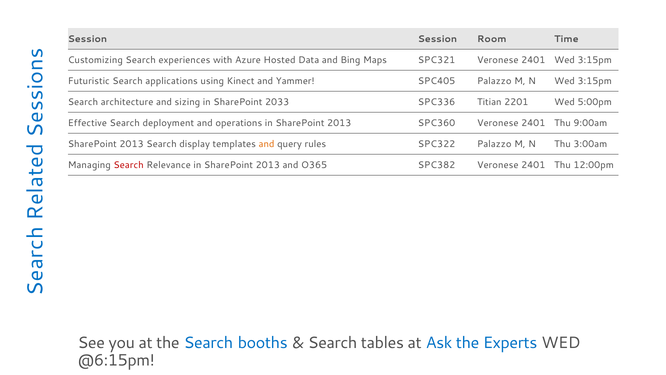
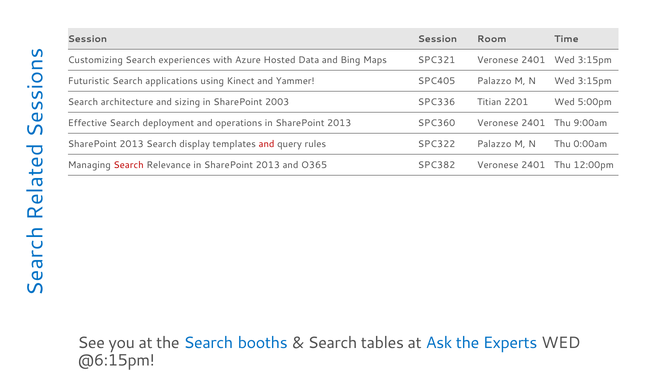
2033: 2033 -> 2003
and at (267, 144) colour: orange -> red
3:00am: 3:00am -> 0:00am
